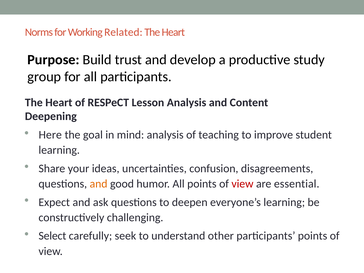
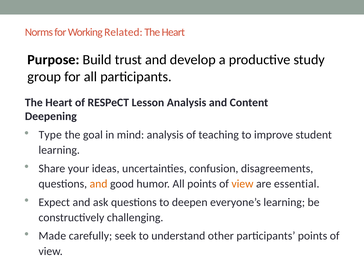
Here: Here -> Type
view at (242, 184) colour: red -> orange
Select: Select -> Made
